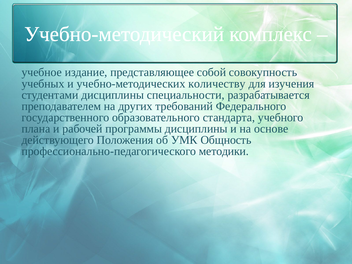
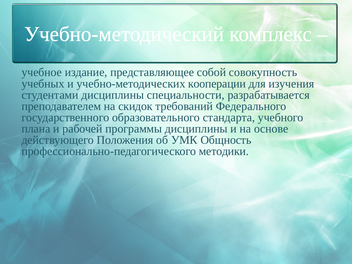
количеству: количеству -> кооперации
других: других -> скидок
